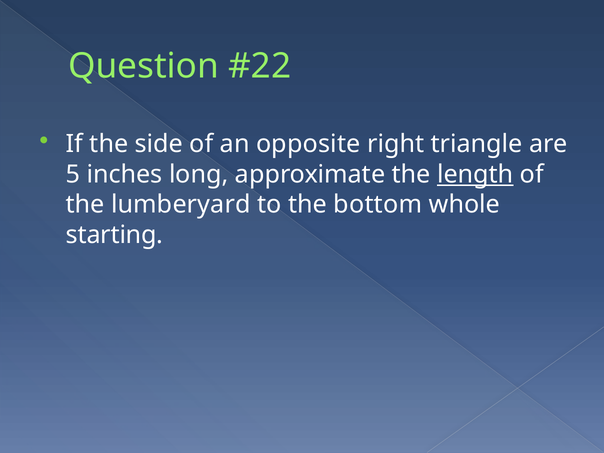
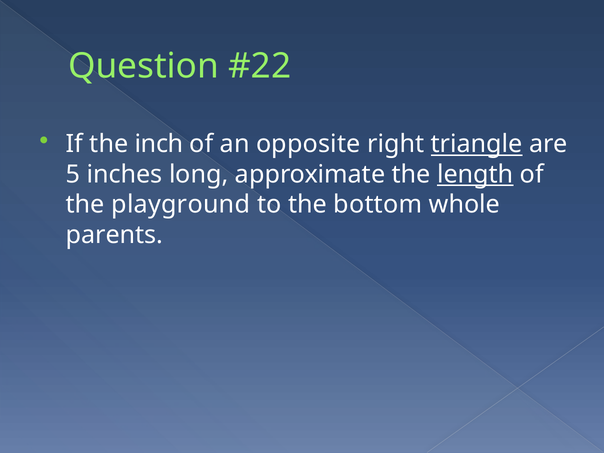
side: side -> inch
triangle underline: none -> present
lumberyard: lumberyard -> playground
starting: starting -> parents
